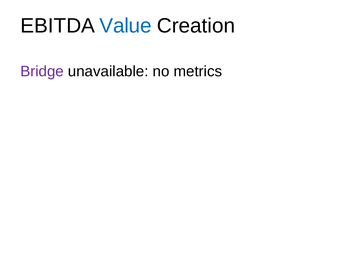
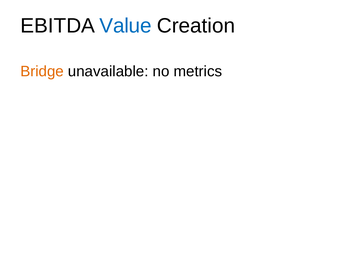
Bridge colour: purple -> orange
